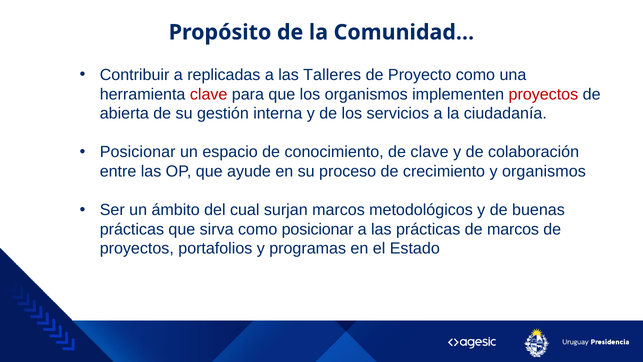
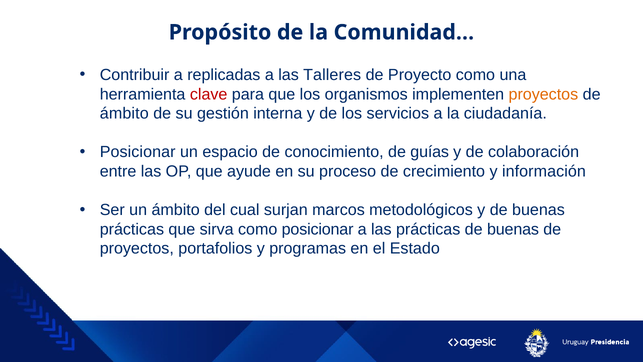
proyectos at (543, 94) colour: red -> orange
abierta at (124, 113): abierta -> ámbito
de clave: clave -> guías
y organismos: organismos -> información
prácticas de marcos: marcos -> buenas
